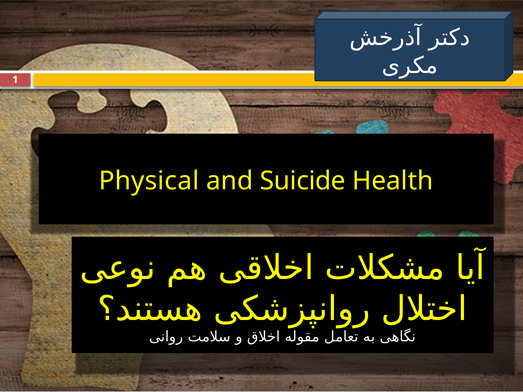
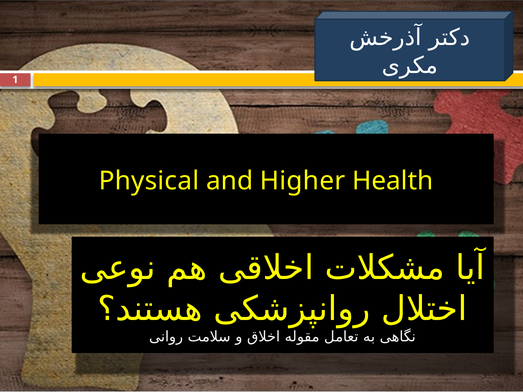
Suicide: Suicide -> Higher
